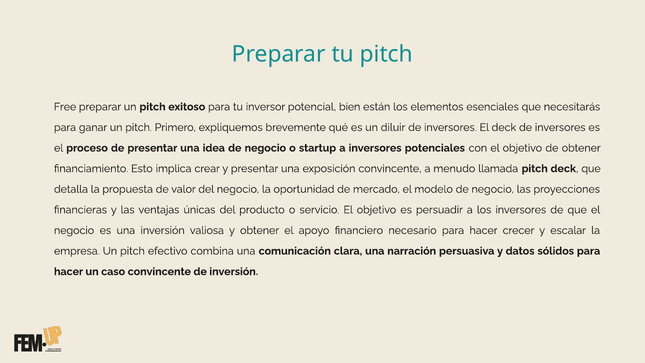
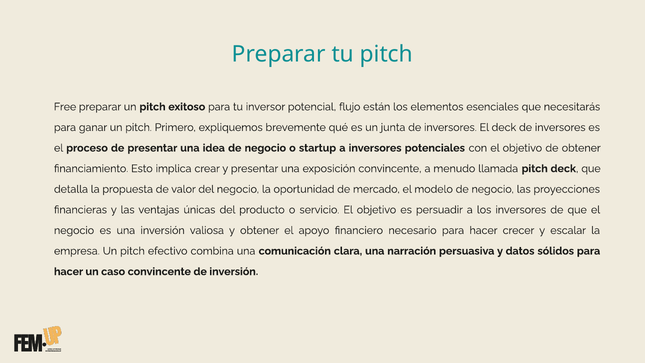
bien: bien -> flujo
diluir: diluir -> junta
